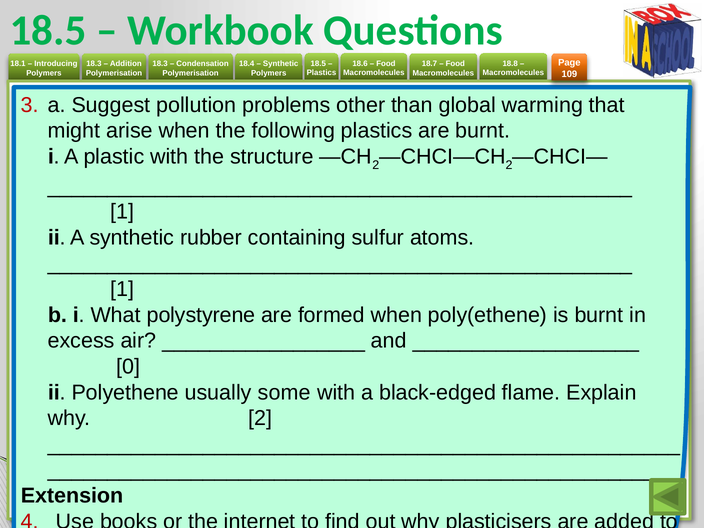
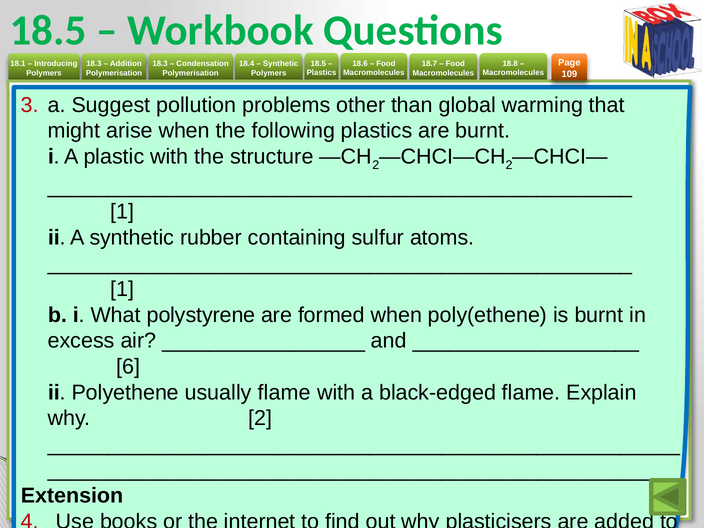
0: 0 -> 6
usually some: some -> flame
